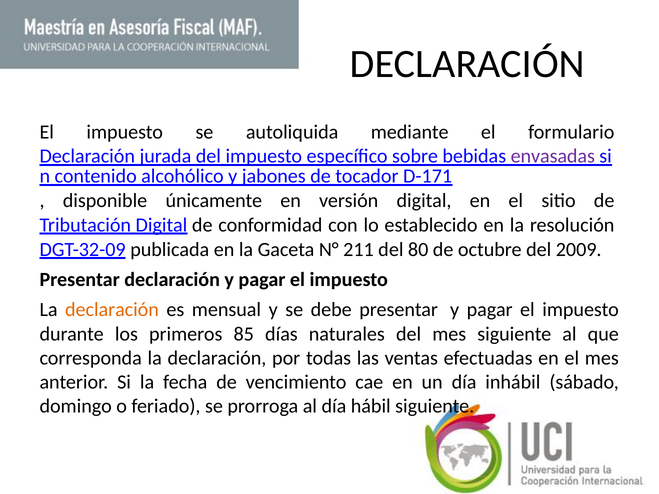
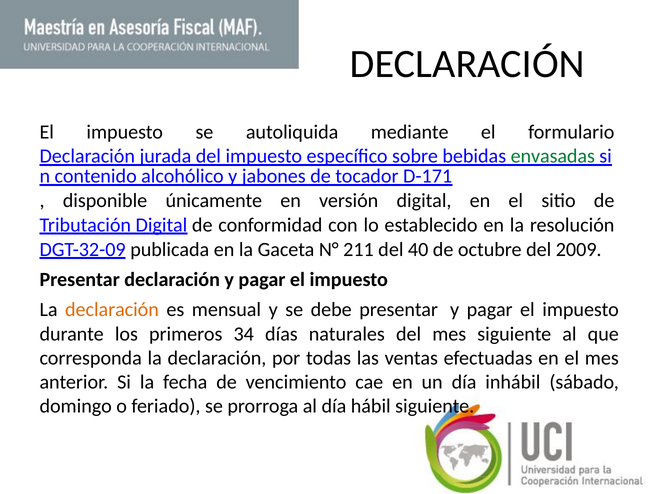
envasadas colour: purple -> green
80: 80 -> 40
85: 85 -> 34
